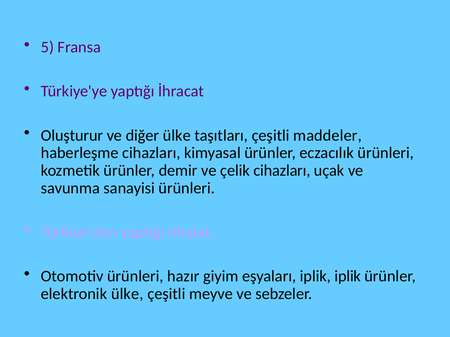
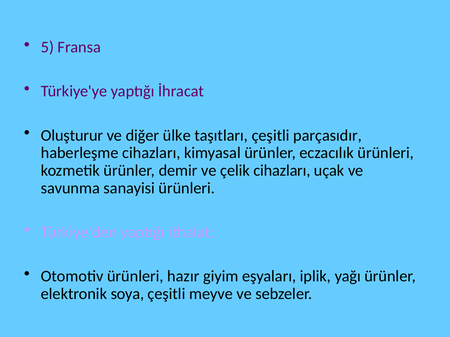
maddeler: maddeler -> parçasıdır
iplik iplik: iplik -> yağı
elektronik ülke: ülke -> soya
